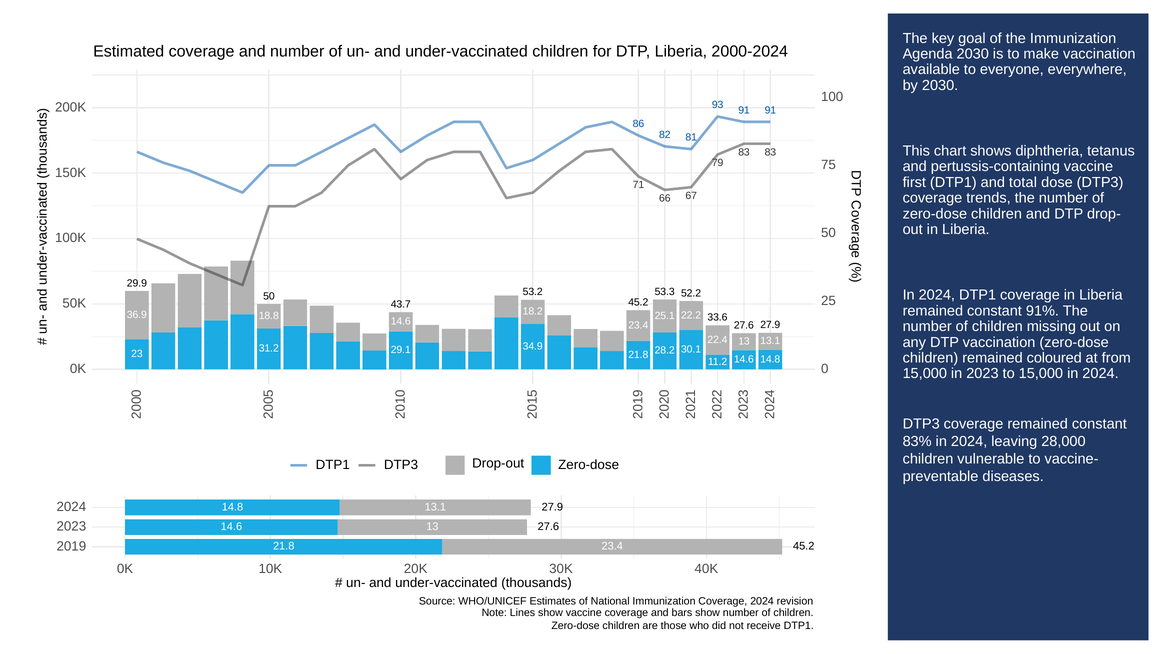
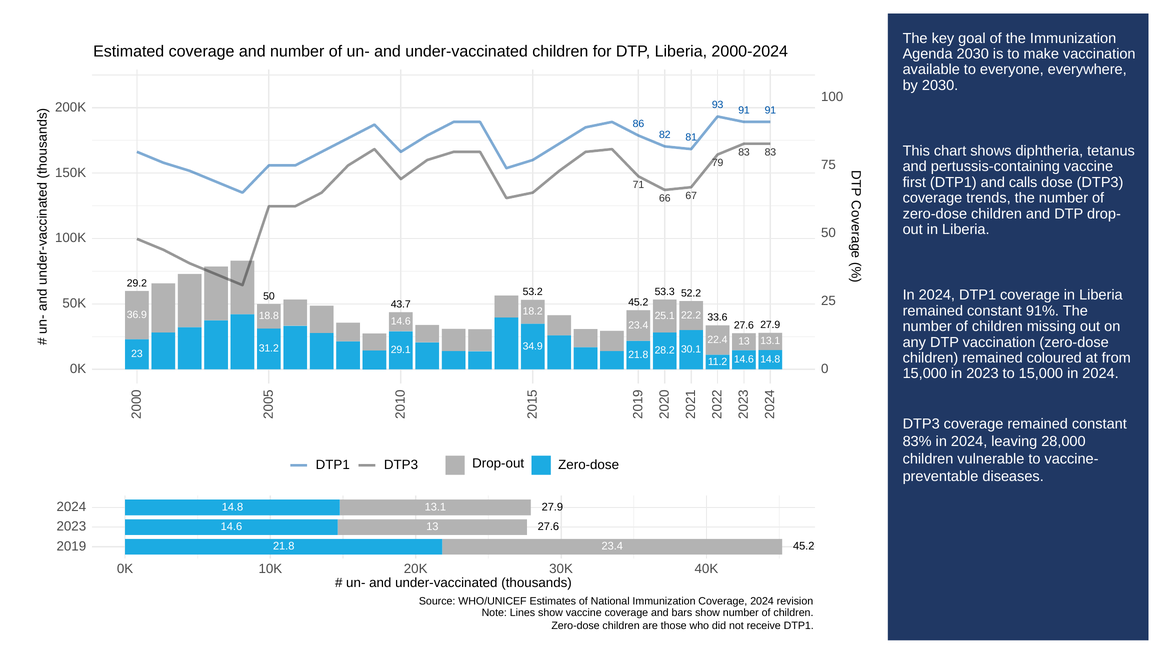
total: total -> calls
29.9: 29.9 -> 29.2
